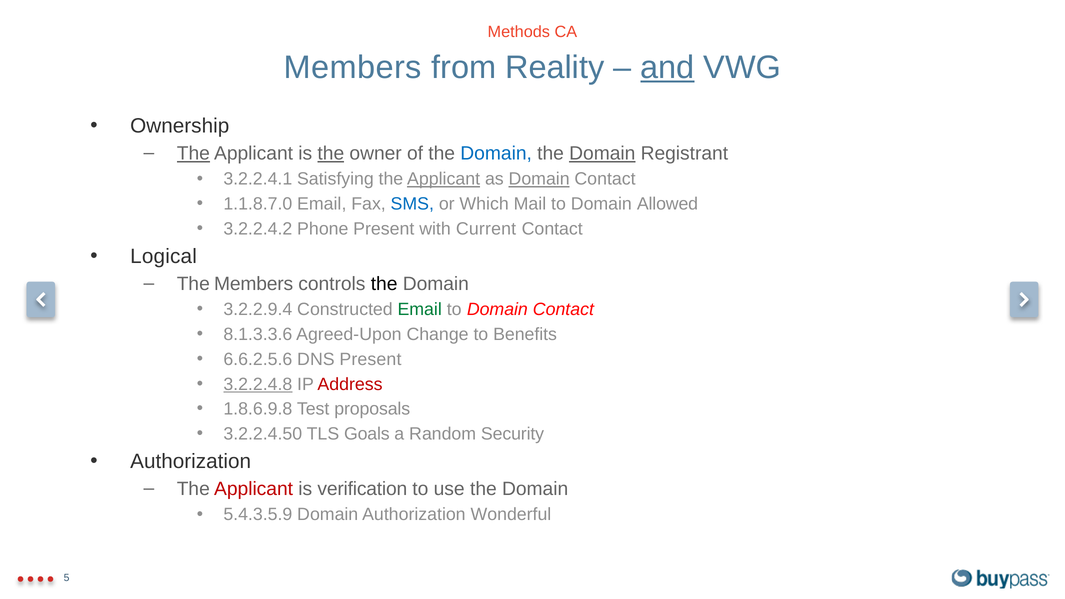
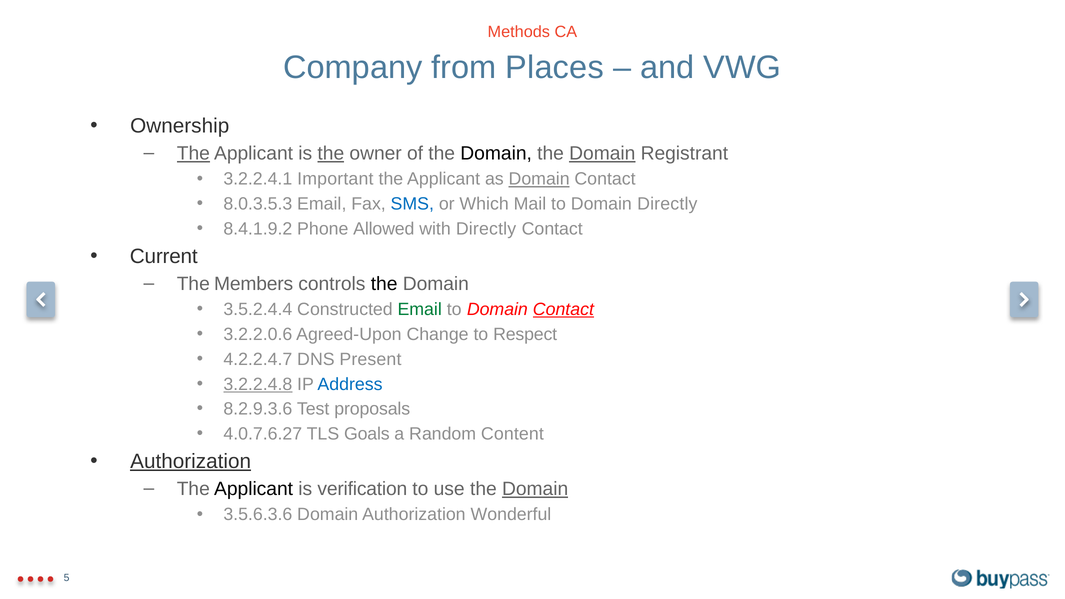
Members at (353, 68): Members -> Company
Reality: Reality -> Places
and underline: present -> none
Domain at (496, 154) colour: blue -> black
Satisfying: Satisfying -> Important
Applicant at (444, 179) underline: present -> none
1.1.8.7.0: 1.1.8.7.0 -> 8.0.3.5.3
Domain Allowed: Allowed -> Directly
3.2.2.4.2: 3.2.2.4.2 -> 8.4.1.9.2
Phone Present: Present -> Allowed
with Current: Current -> Directly
Logical: Logical -> Current
3.2.2.9.4: 3.2.2.9.4 -> 3.5.2.4.4
Contact at (563, 310) underline: none -> present
8.1.3.3.6: 8.1.3.3.6 -> 3.2.2.0.6
Benefits: Benefits -> Respect
6.6.2.5.6: 6.6.2.5.6 -> 4.2.2.4.7
Address colour: red -> blue
1.8.6.9.8: 1.8.6.9.8 -> 8.2.9.3.6
3.2.2.4.50: 3.2.2.4.50 -> 4.0.7.6.27
Security: Security -> Content
Authorization at (191, 461) underline: none -> present
Applicant at (254, 489) colour: red -> black
Domain at (535, 489) underline: none -> present
5.4.3.5.9: 5.4.3.5.9 -> 3.5.6.3.6
